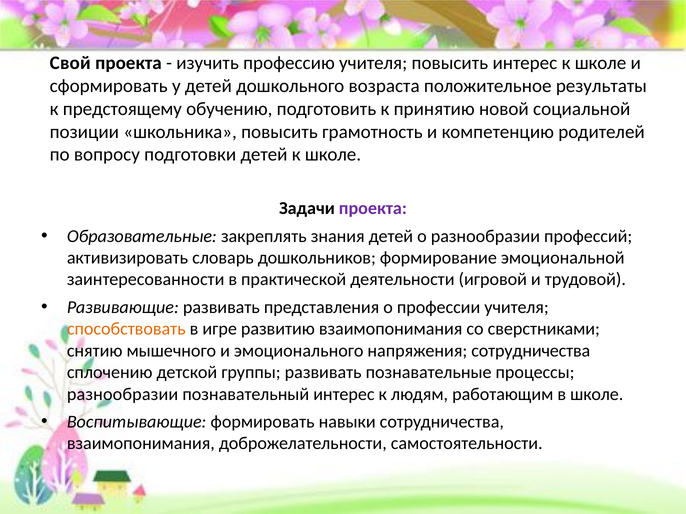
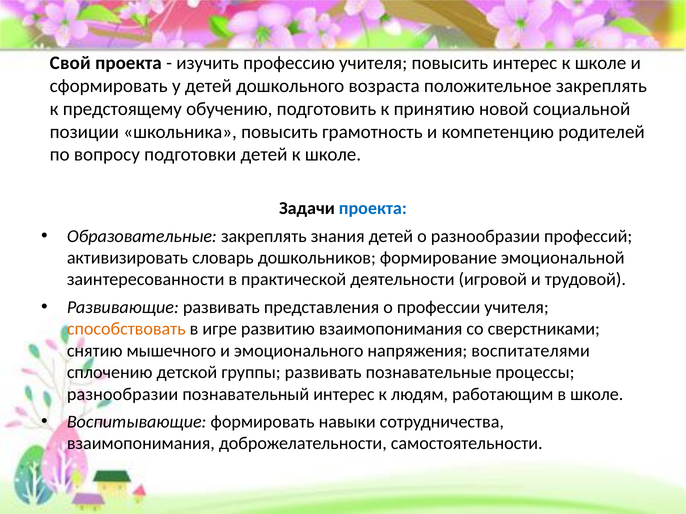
положительное результаты: результаты -> закреплять
проекта at (373, 208) colour: purple -> blue
напряжения сотрудничества: сотрудничества -> воспитателями
